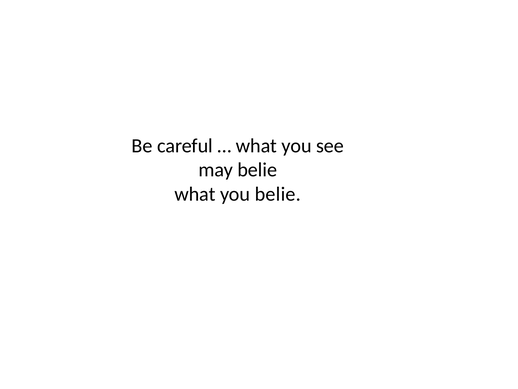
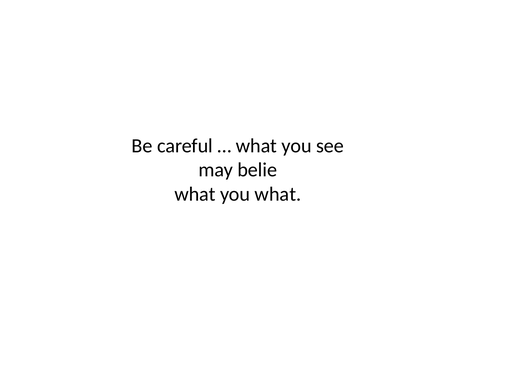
you belie: belie -> what
